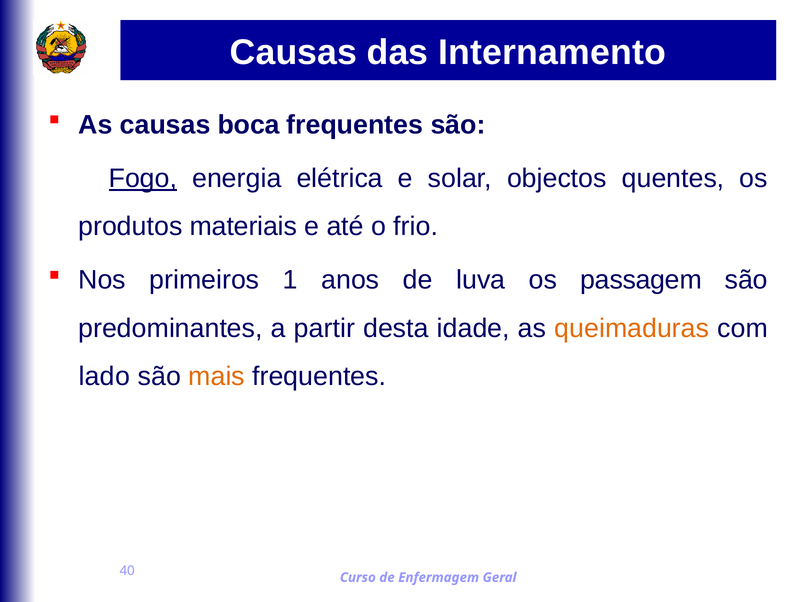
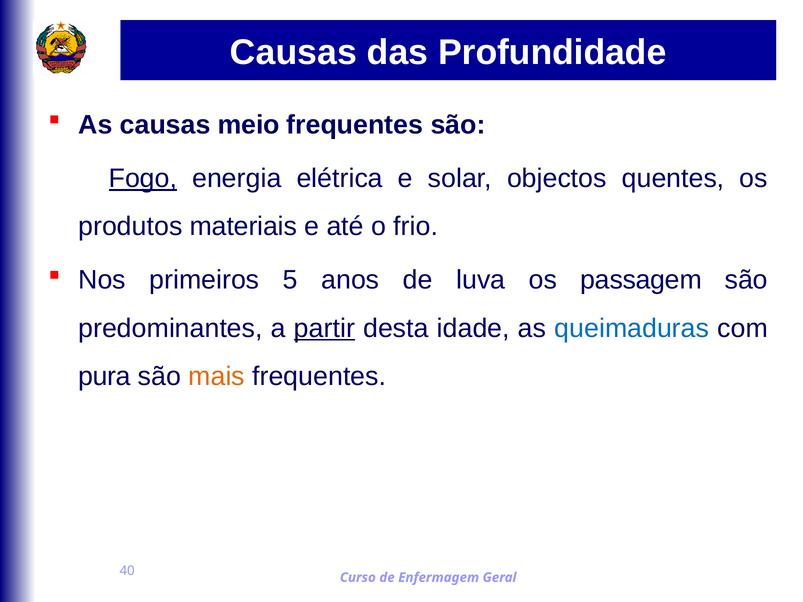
Internamento: Internamento -> Profundidade
boca: boca -> meio
1: 1 -> 5
partir underline: none -> present
queimaduras colour: orange -> blue
lado: lado -> pura
